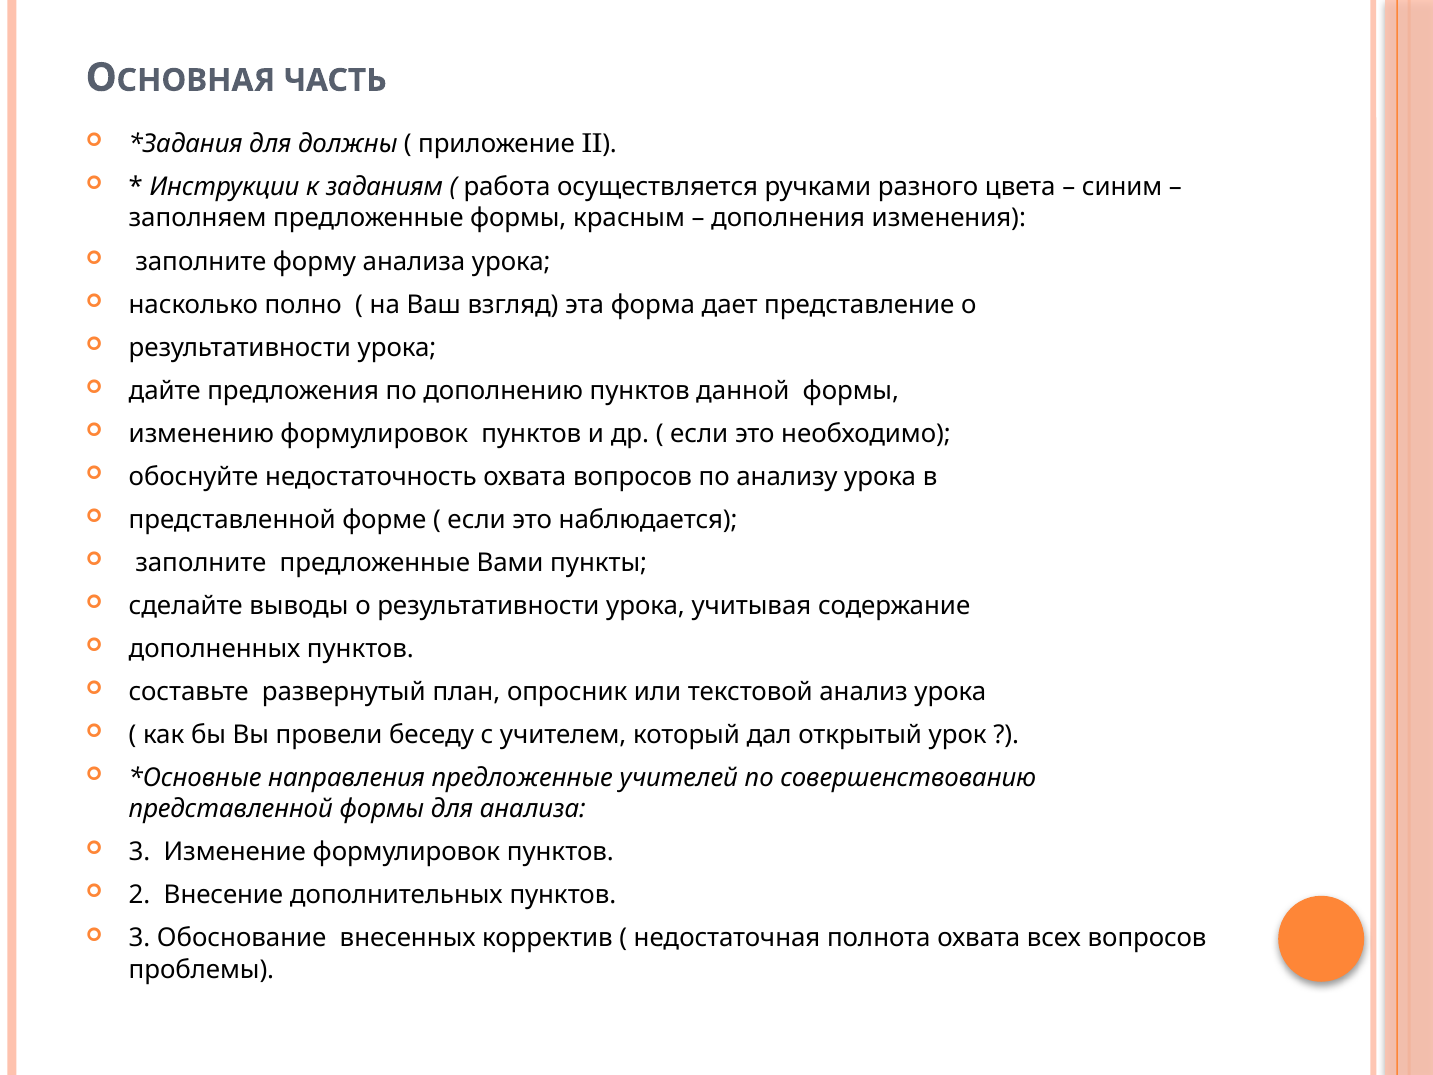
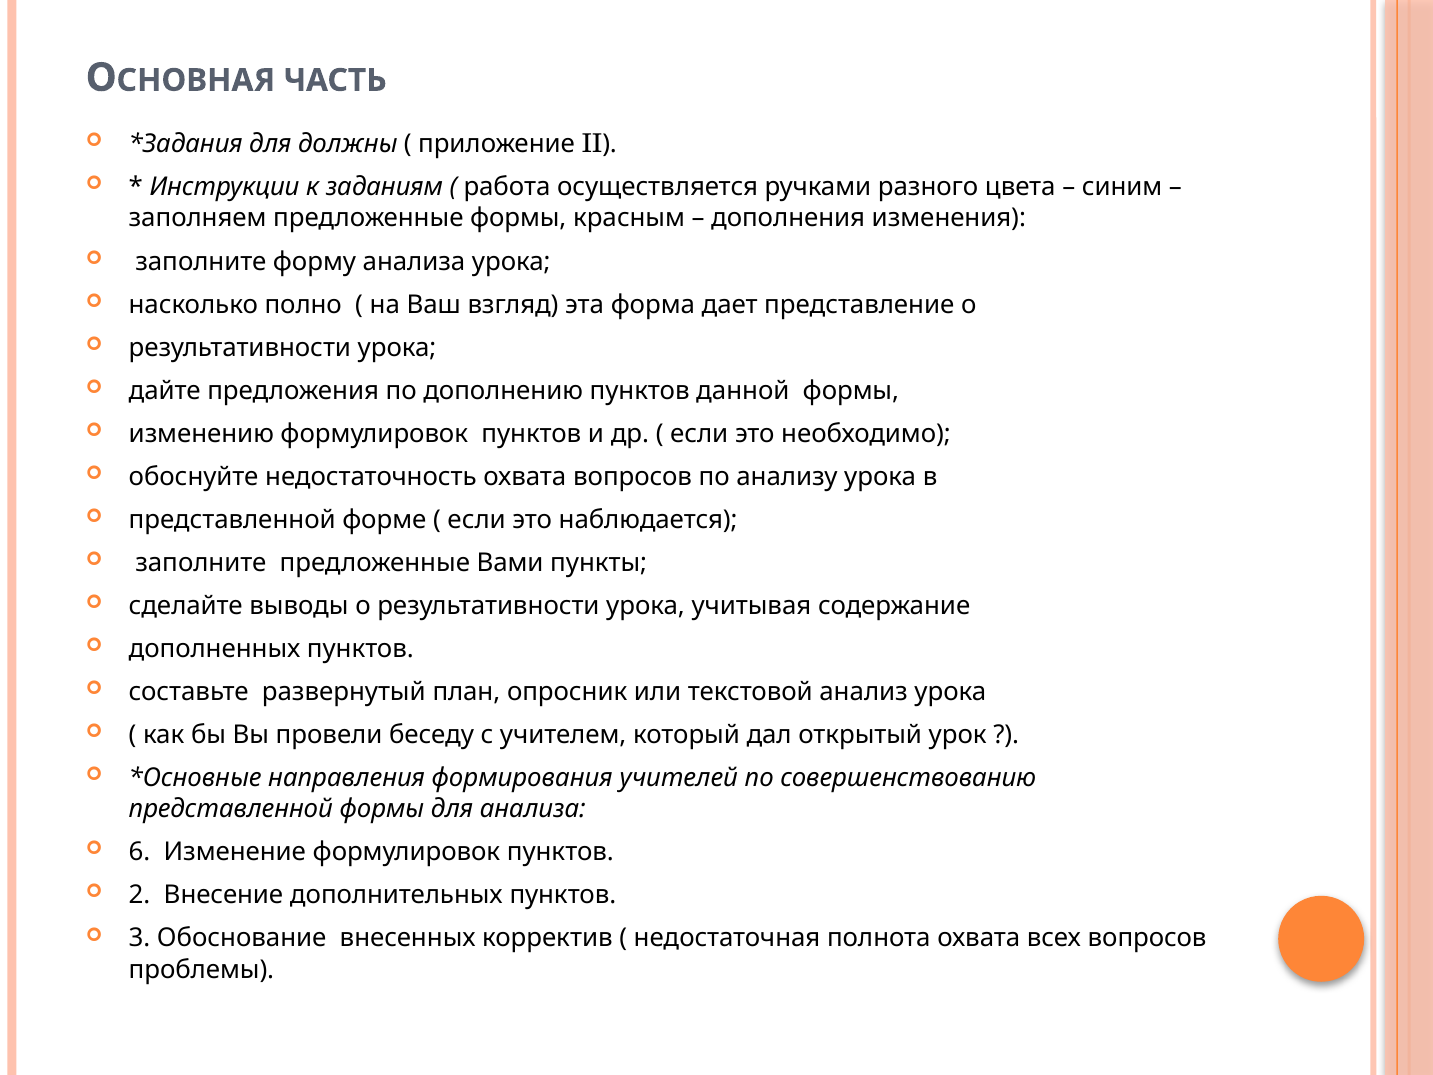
направления предложенные: предложенные -> формирования
3 at (140, 852): 3 -> 6
